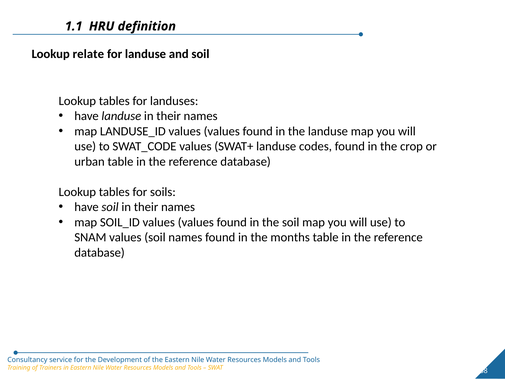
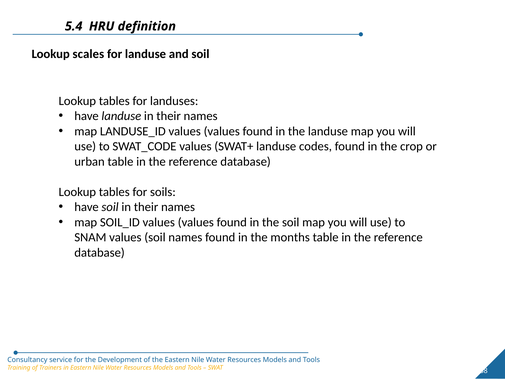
1.1: 1.1 -> 5.4
relate: relate -> scales
